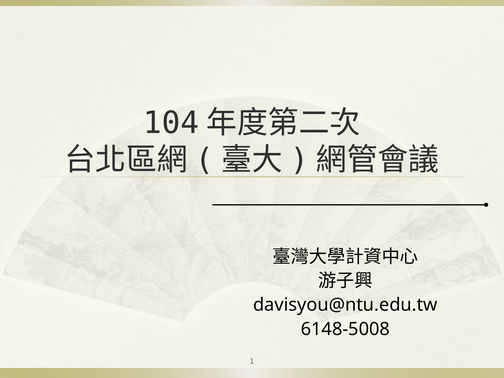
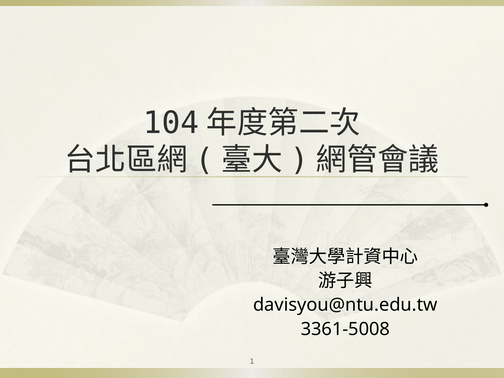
6148-5008: 6148-5008 -> 3361-5008
